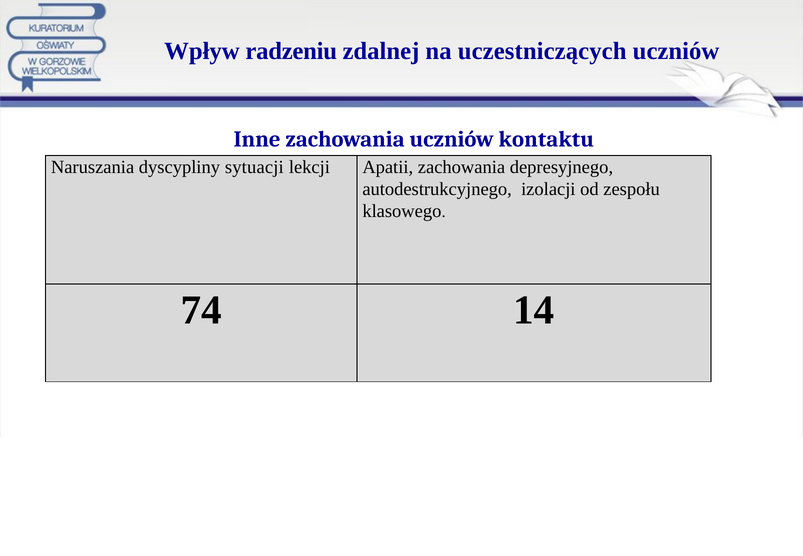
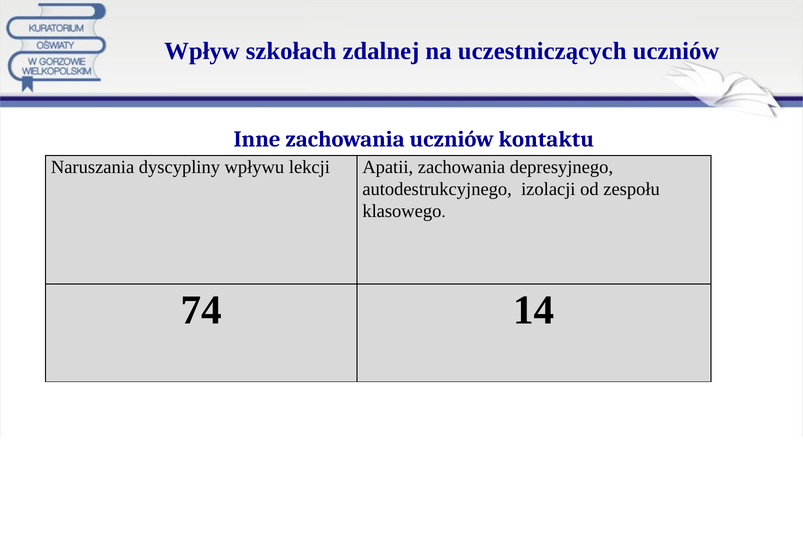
radzeniu: radzeniu -> szkołach
sytuacji: sytuacji -> wpływu
